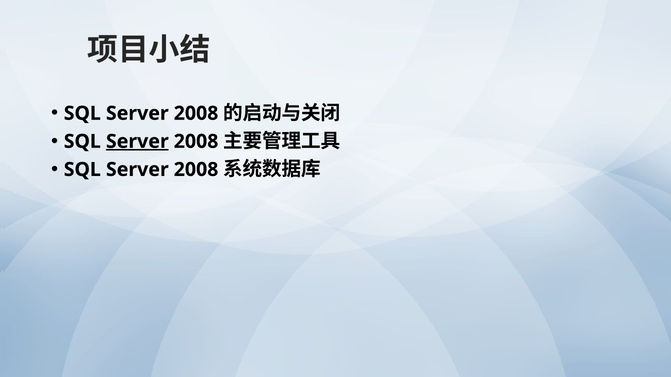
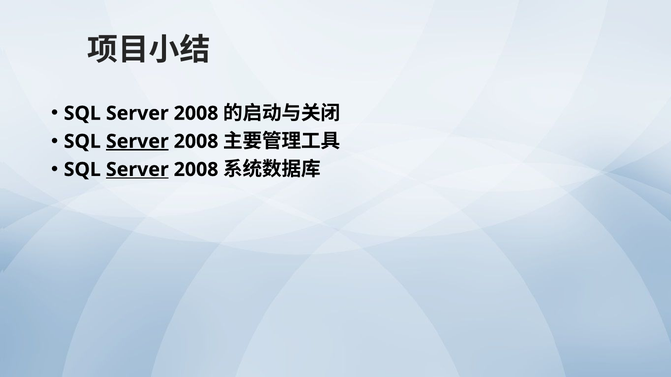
Server at (137, 170) underline: none -> present
